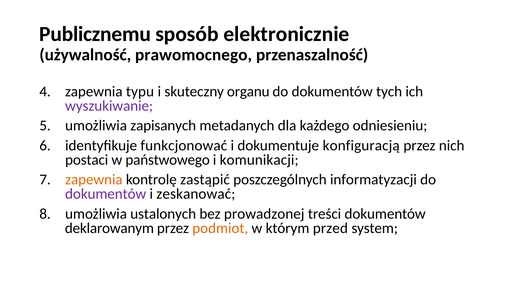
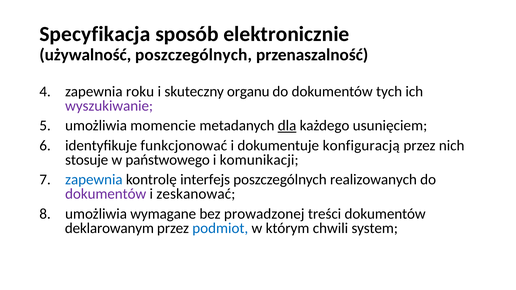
Publicznemu: Publicznemu -> Specyfikacja
używalność prawomocnego: prawomocnego -> poszczególnych
typu: typu -> roku
zapisanych: zapisanych -> momencie
dla underline: none -> present
odniesieniu: odniesieniu -> usunięciem
postaci: postaci -> stosuje
zapewnia at (94, 180) colour: orange -> blue
zastąpić: zastąpić -> interfejs
informatyzacji: informatyzacji -> realizowanych
ustalonych: ustalonych -> wymagane
podmiot colour: orange -> blue
przed: przed -> chwili
